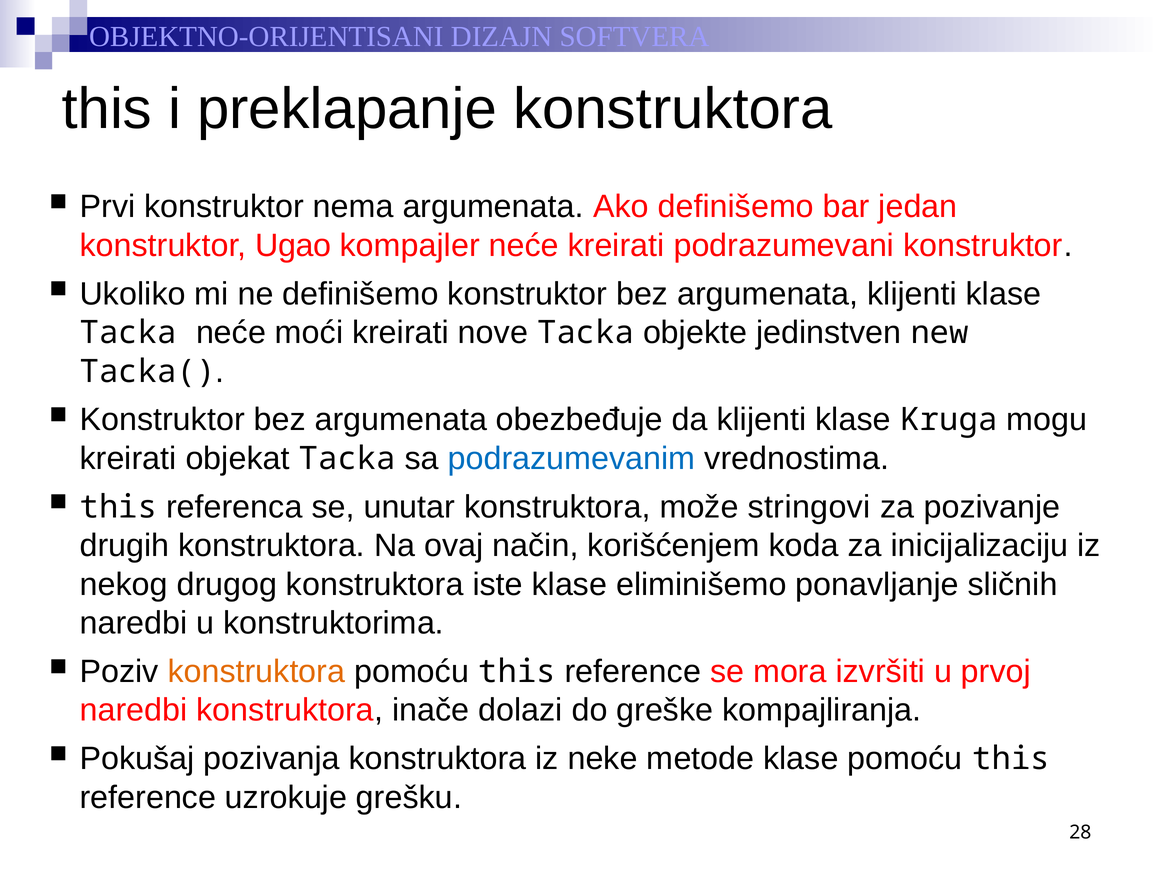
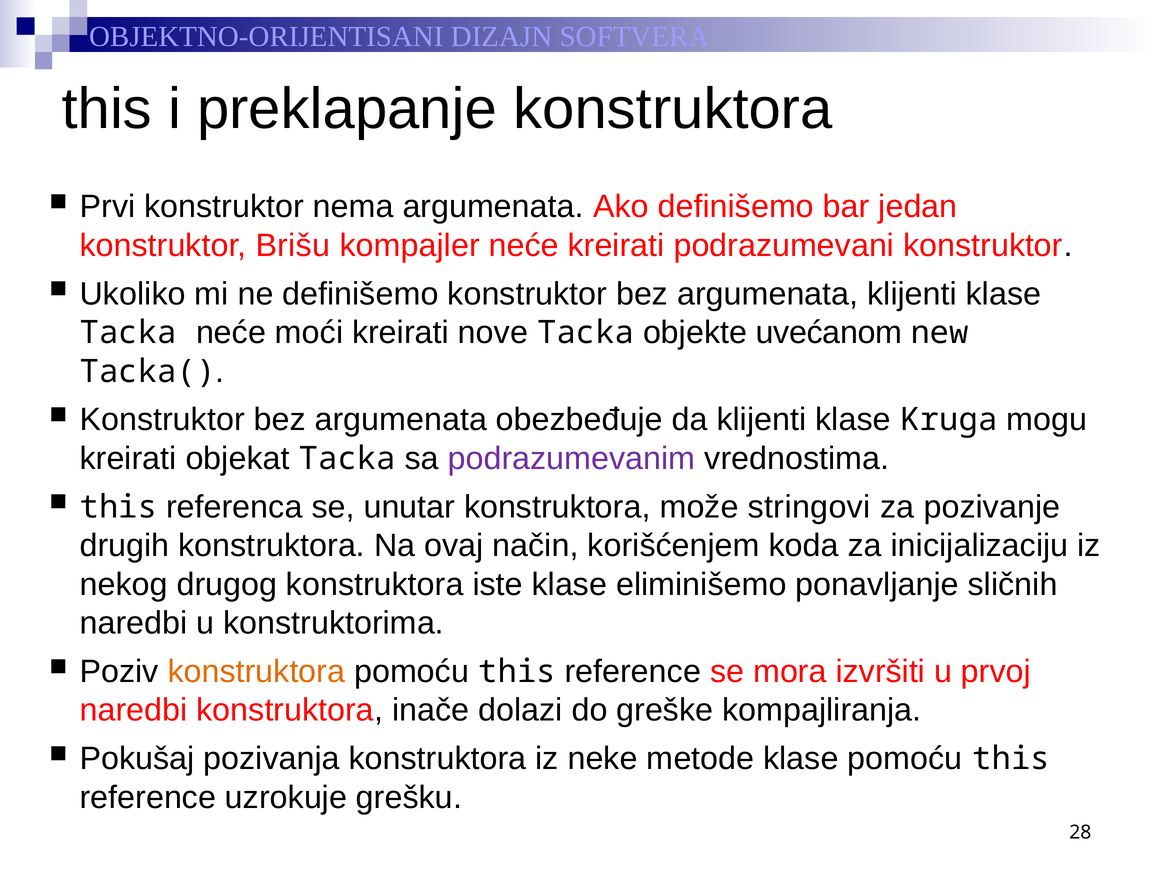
Ugao: Ugao -> Brišu
jedinstven: jedinstven -> uvećanom
podrazumevanim colour: blue -> purple
